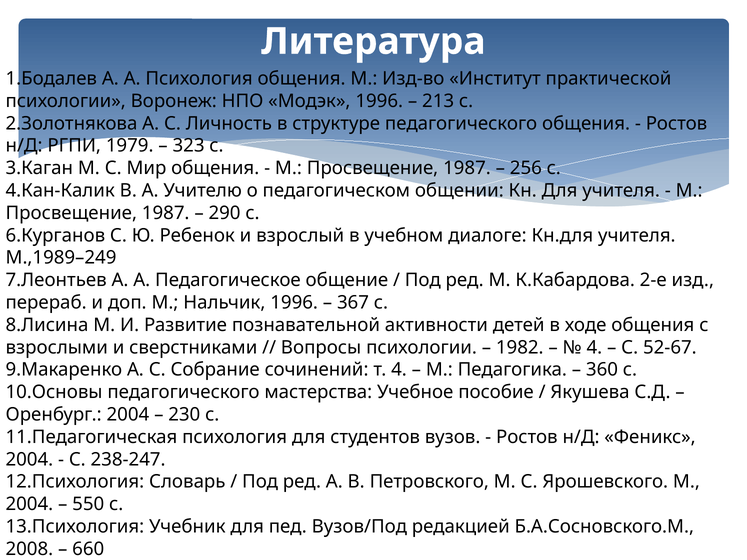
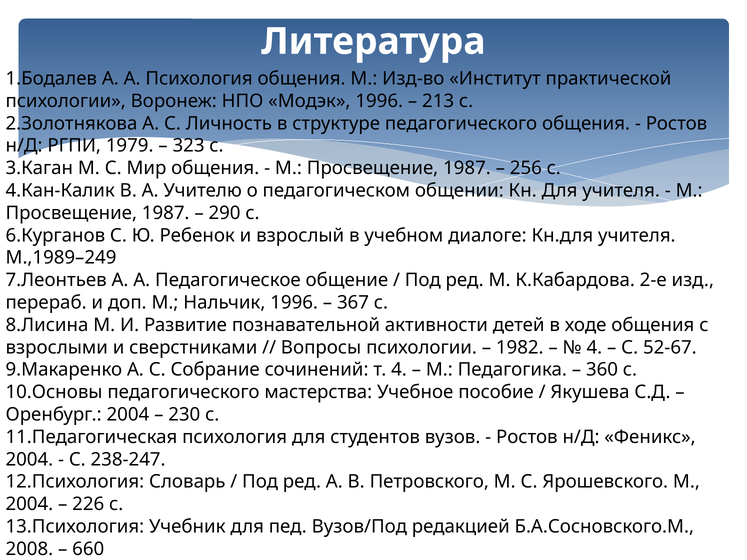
550: 550 -> 226
